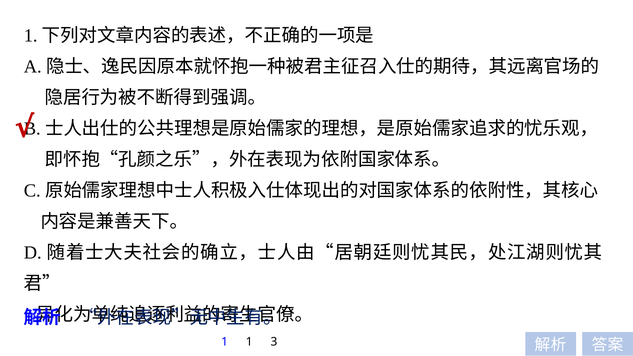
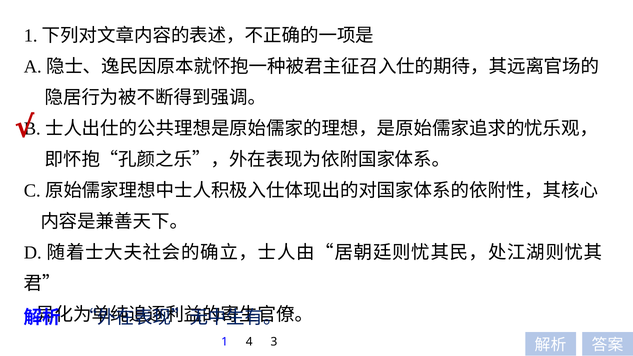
1 1: 1 -> 4
